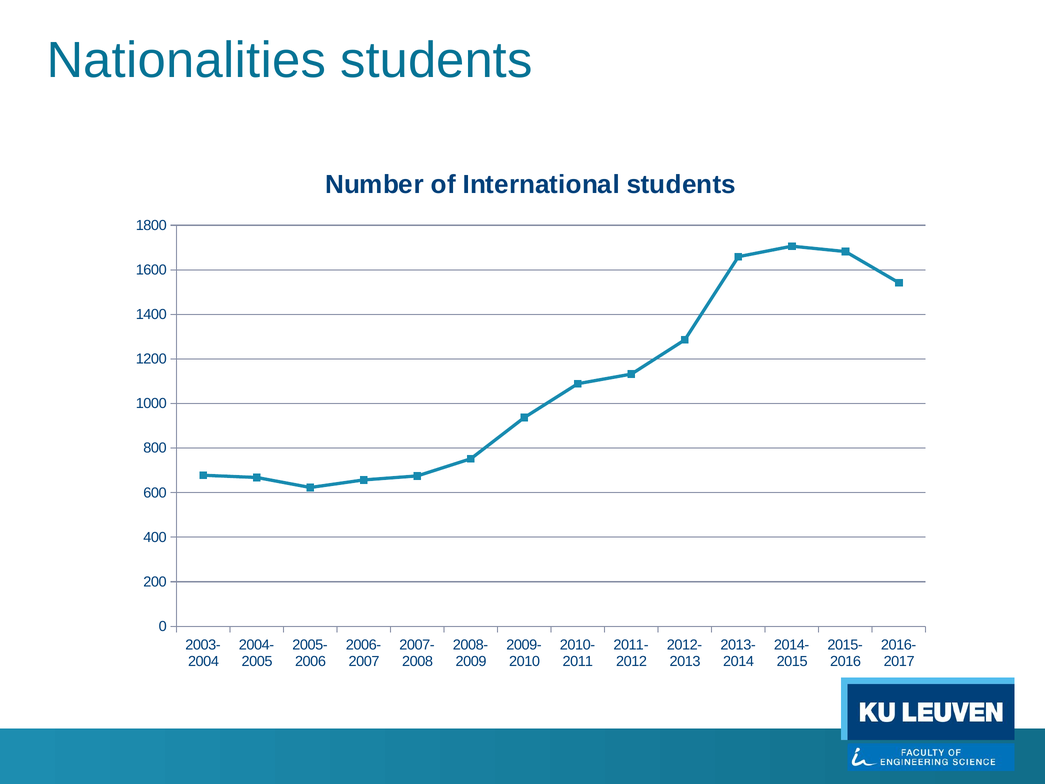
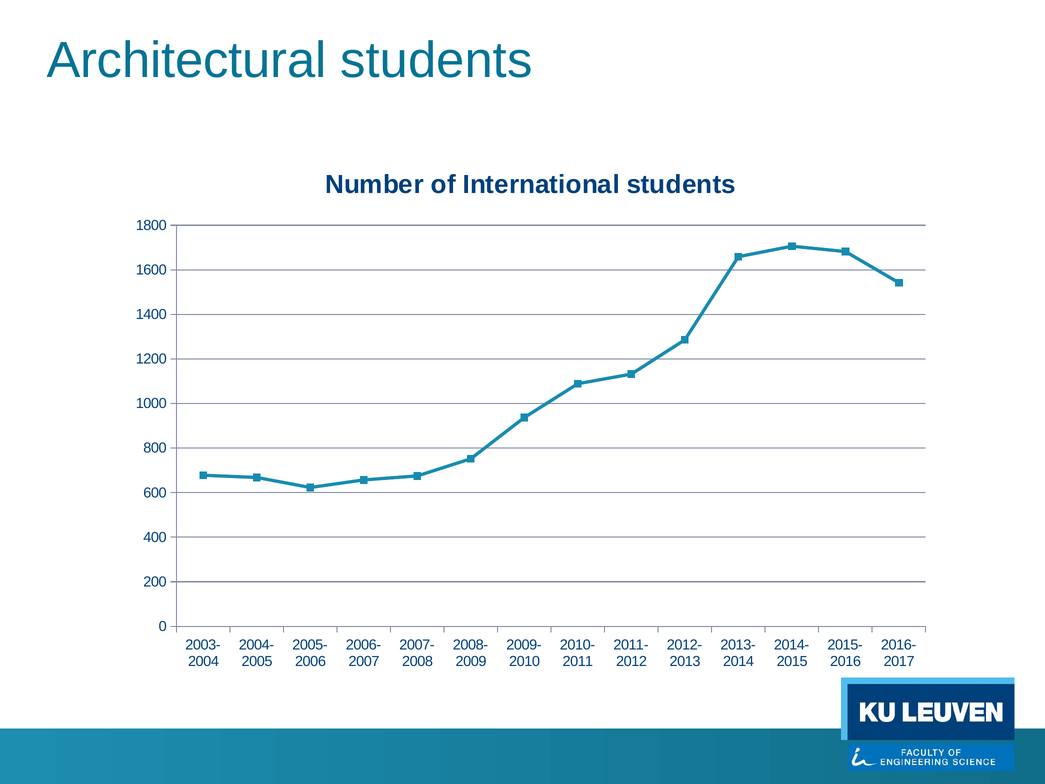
Nationalities: Nationalities -> Architectural
